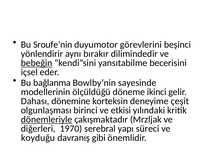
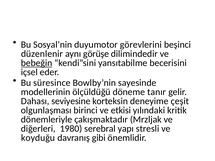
Sroufe’nin: Sroufe’nin -> Sosyal’nin
yönlendirir: yönlendirir -> düzenlenir
bırakır: bırakır -> görüşe
bağlanma: bağlanma -> süresince
ikinci: ikinci -> tanır
dönemine: dönemine -> seviyesine
dönemleriyle underline: present -> none
1970: 1970 -> 1980
süreci: süreci -> stresli
